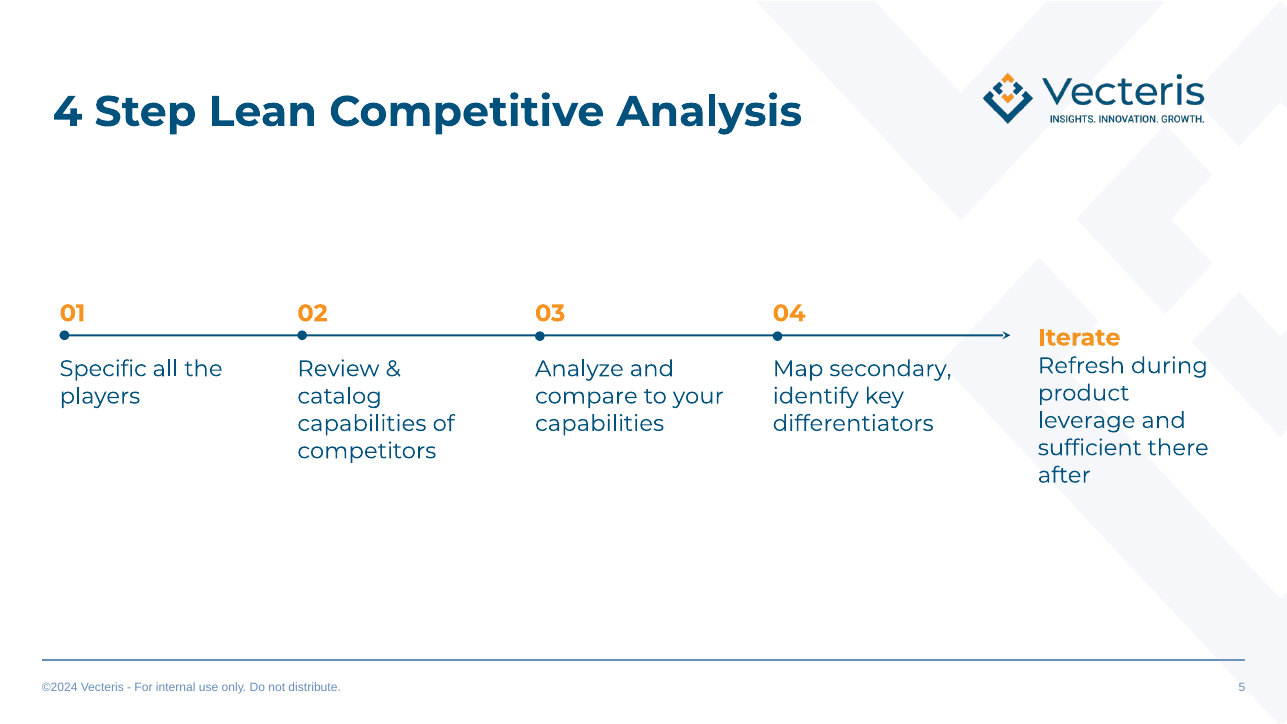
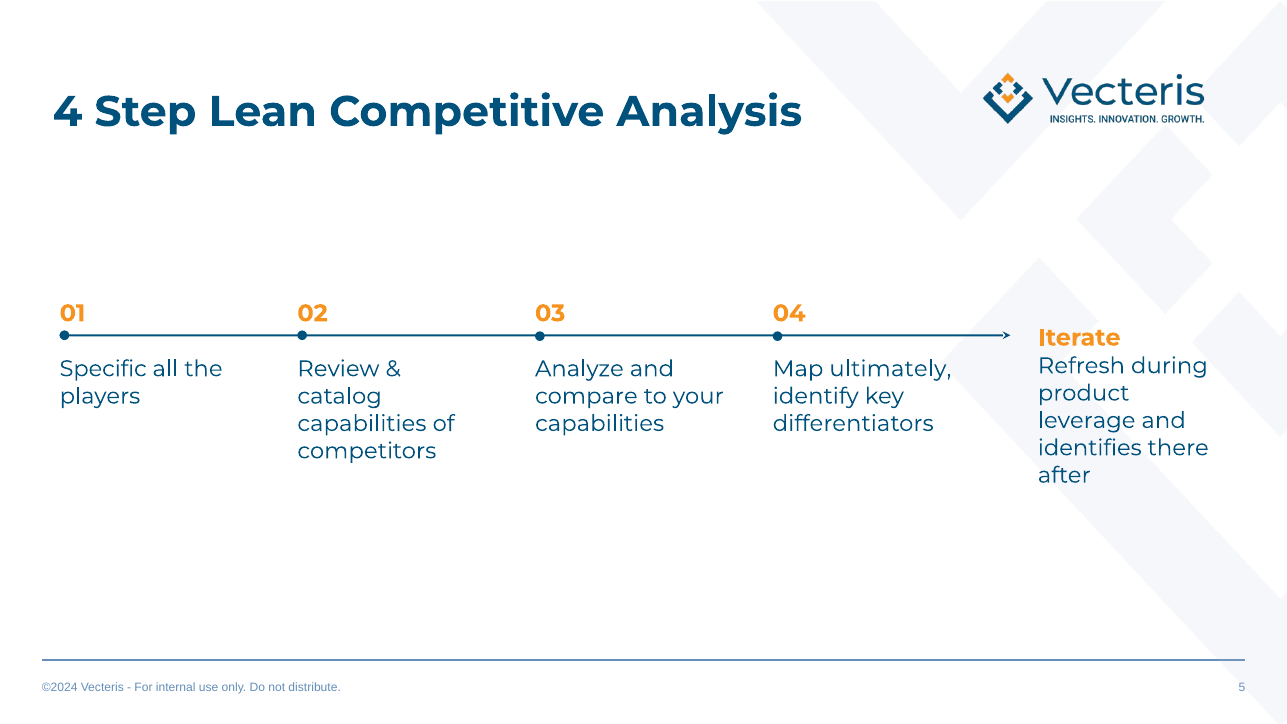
secondary: secondary -> ultimately
sufficient: sufficient -> identifies
